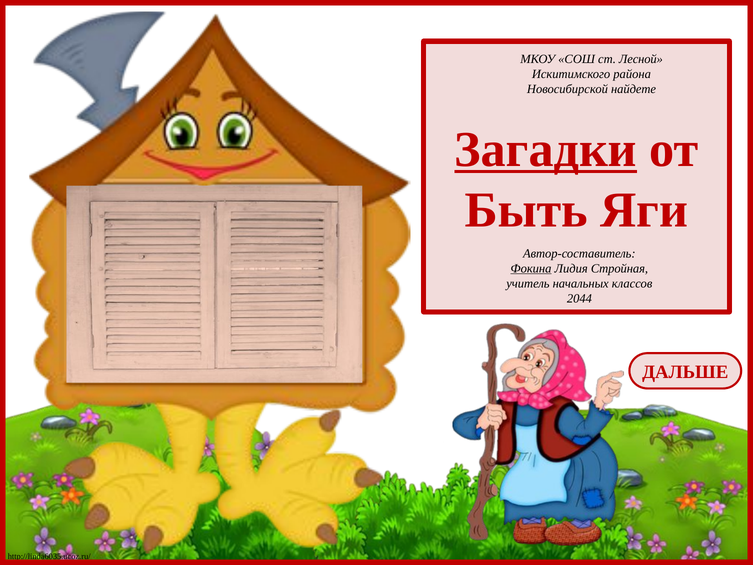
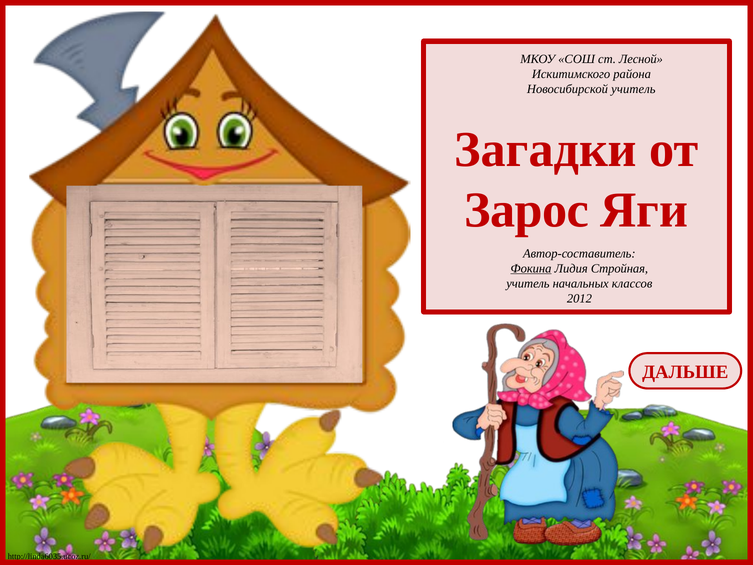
Новосибирской найдете: найдете -> учитель
Загадки underline: present -> none
Быть: Быть -> Зарос
2044: 2044 -> 2012
